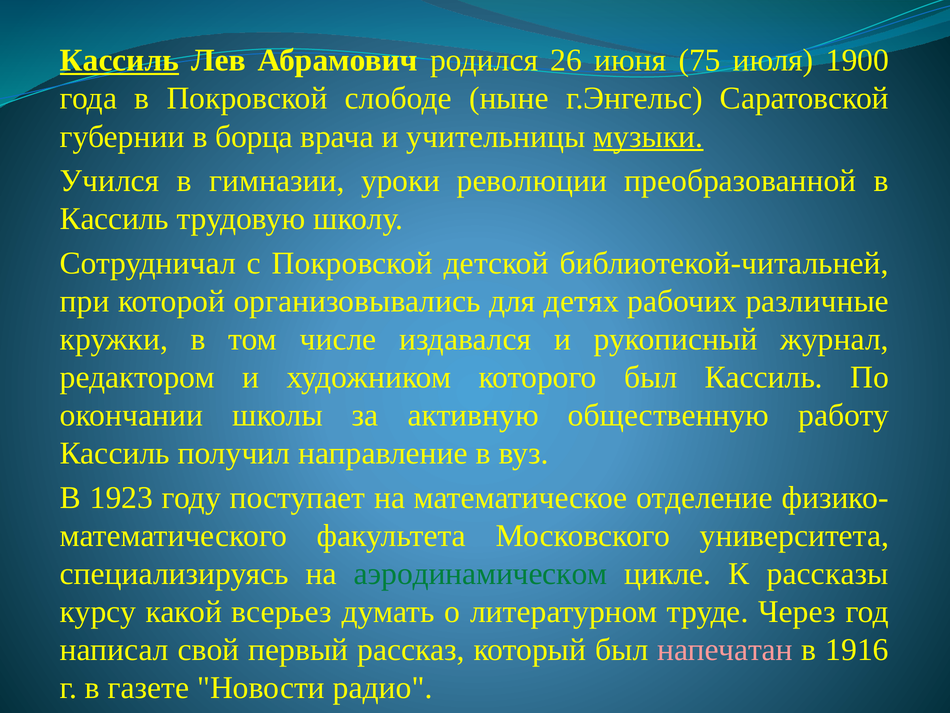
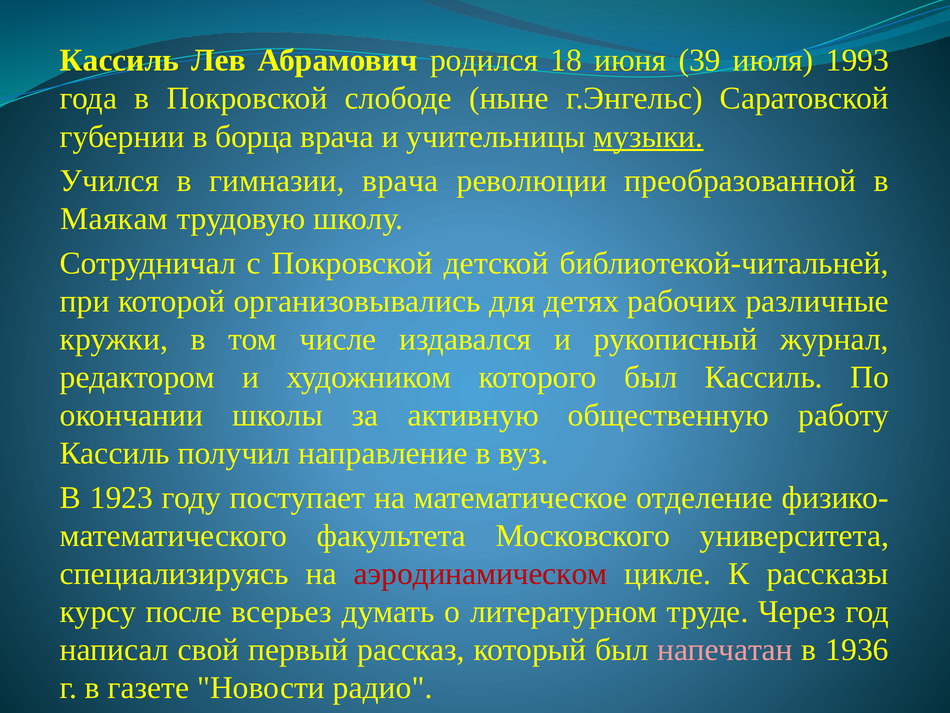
Кассиль at (119, 60) underline: present -> none
26: 26 -> 18
75: 75 -> 39
1900: 1900 -> 1993
гимназии уроки: уроки -> врача
Кассиль at (114, 219): Кассиль -> Маякам
аэродинамическом colour: green -> red
какой: какой -> после
1916: 1916 -> 1936
